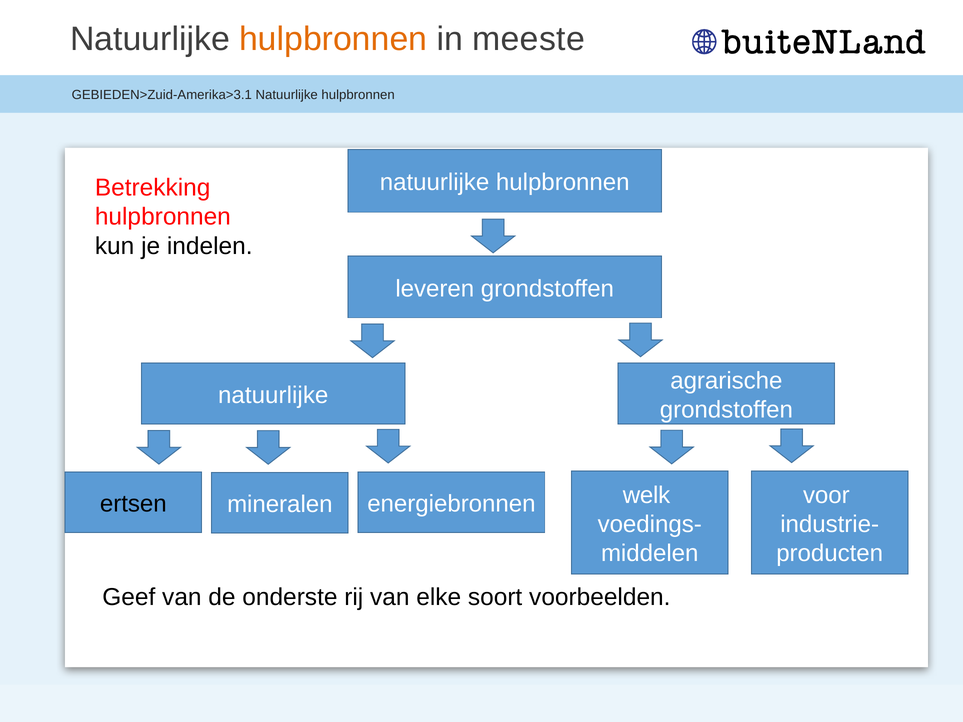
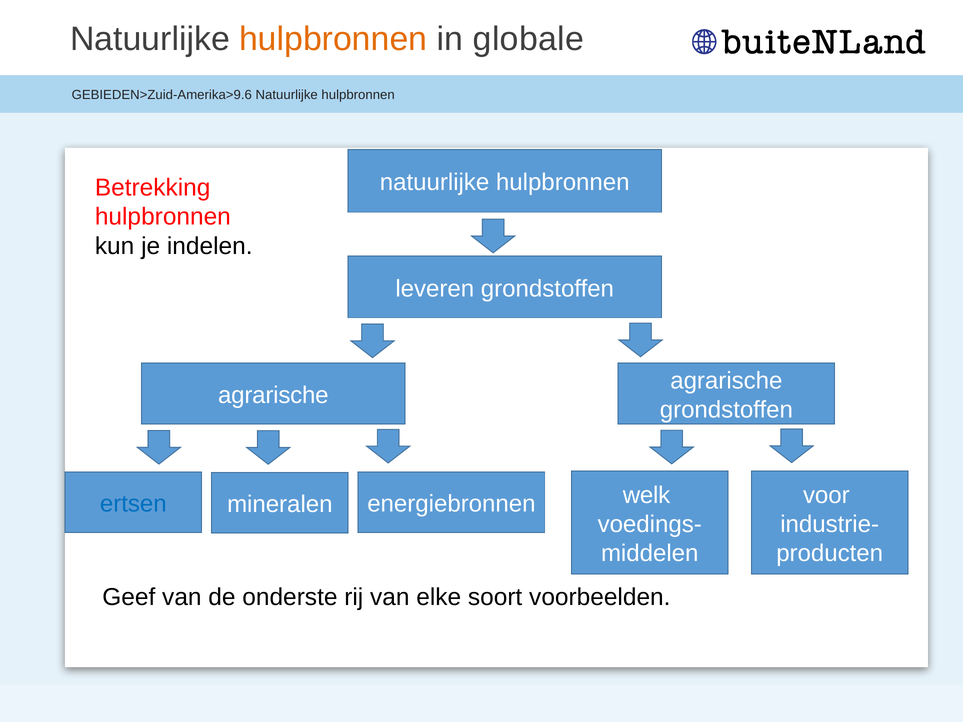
meeste: meeste -> globale
GEBIEDEN>Zuid-Amerika>3.1: GEBIEDEN>Zuid-Amerika>3.1 -> GEBIEDEN>Zuid-Amerika>9.6
natuurlijke at (273, 395): natuurlijke -> agrarische
ertsen colour: black -> blue
